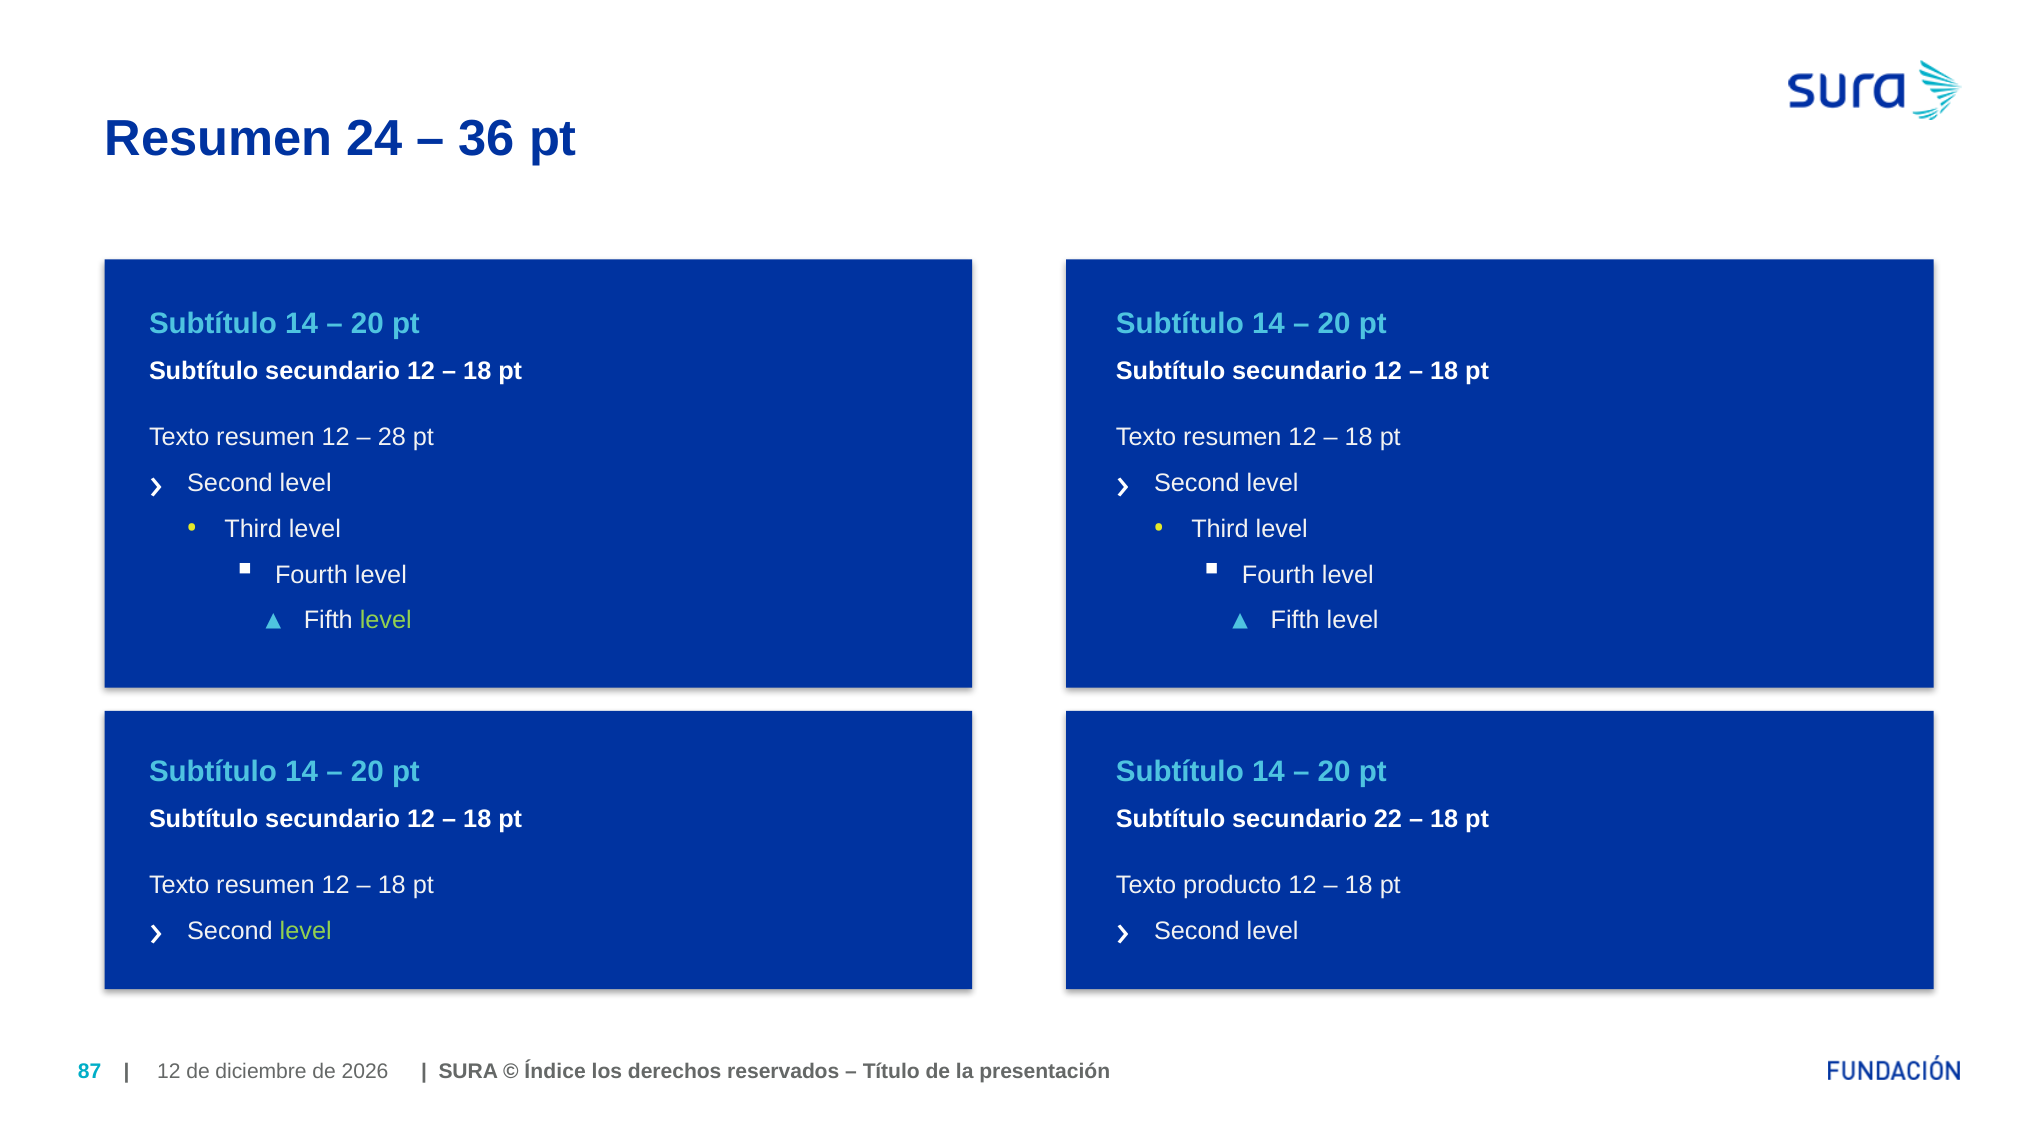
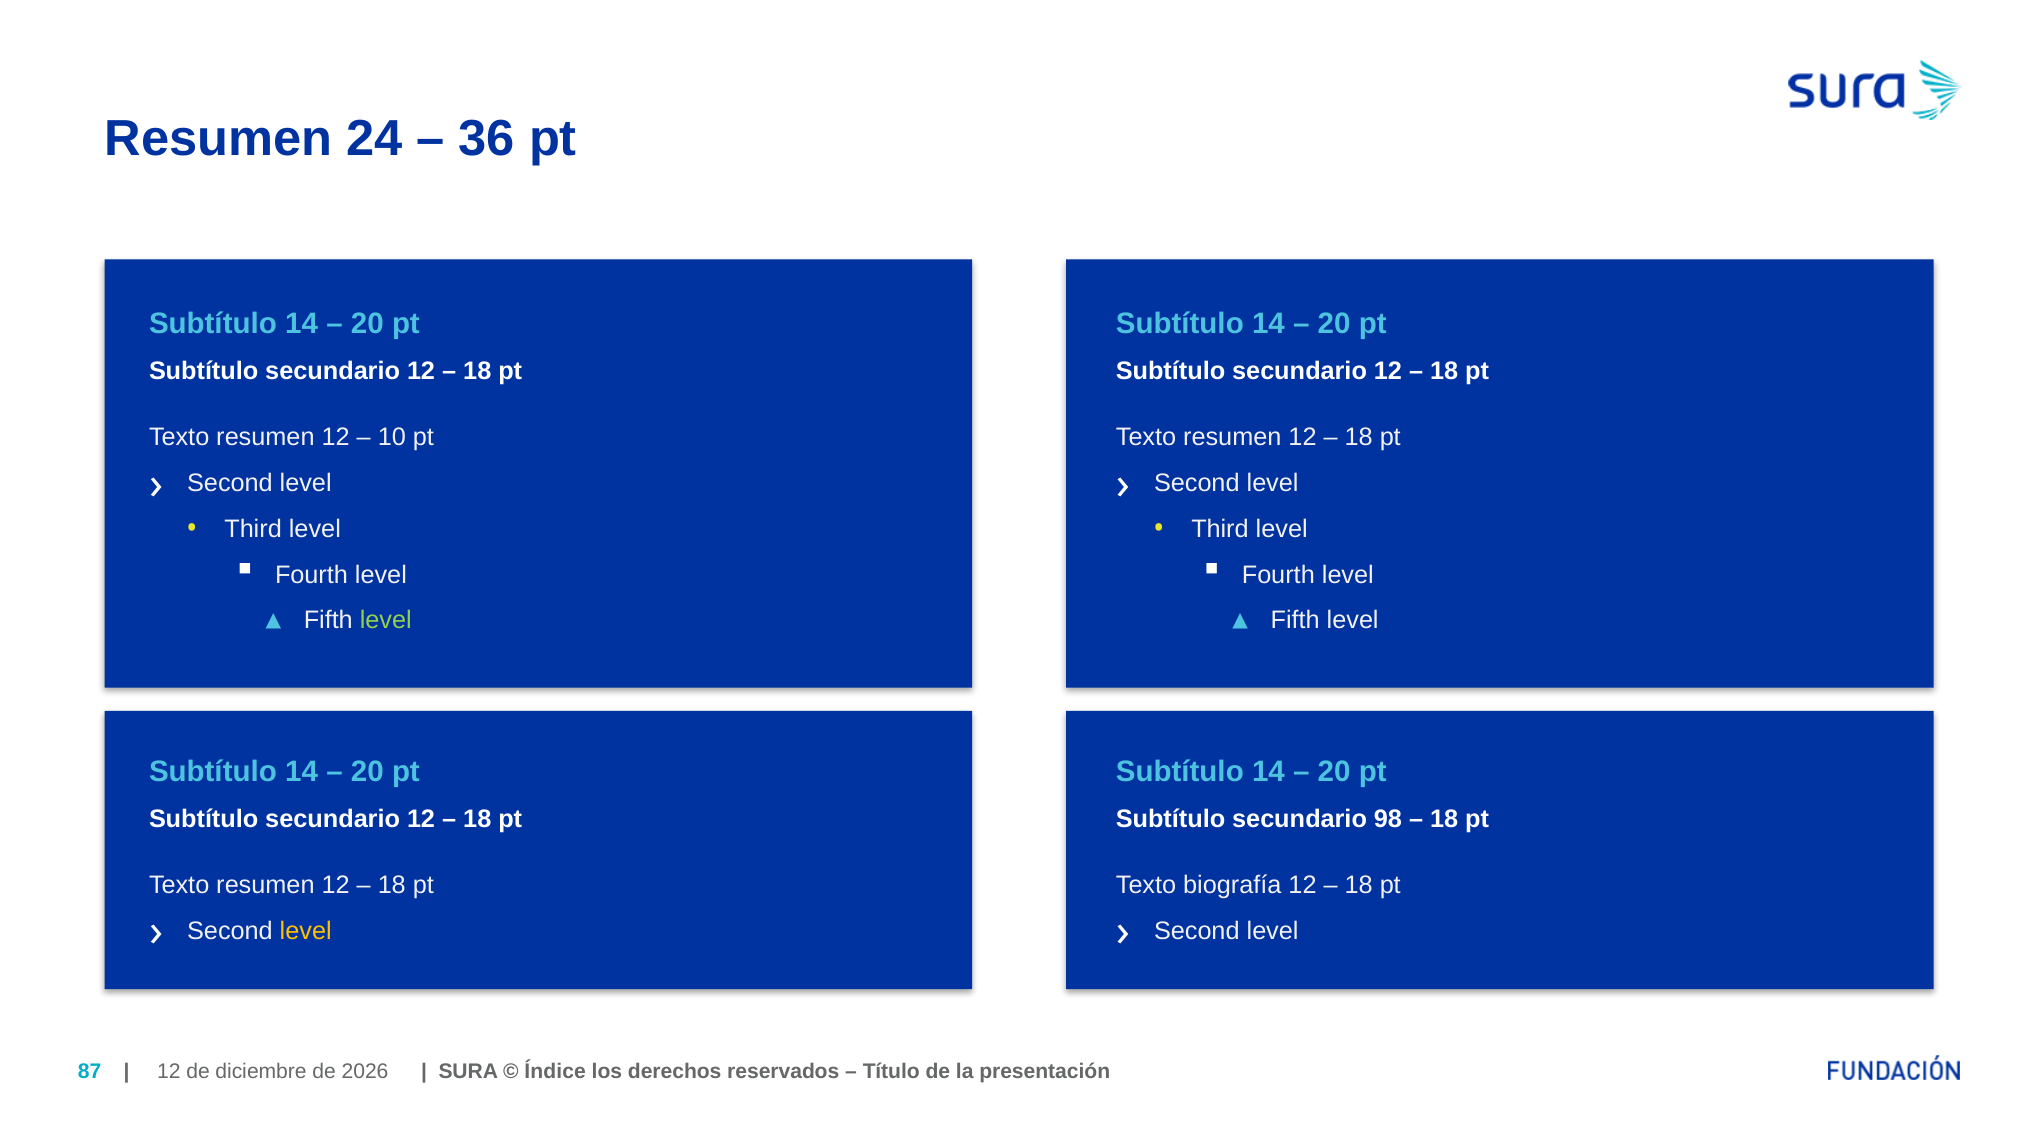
28: 28 -> 10
22: 22 -> 98
producto: producto -> biografía
level at (306, 931) colour: light green -> yellow
